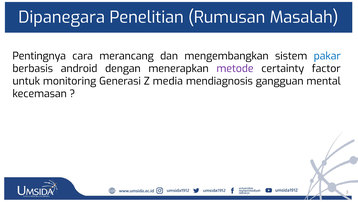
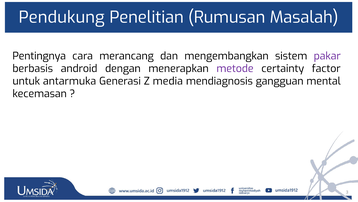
Dipanegara: Dipanegara -> Pendukung
pakar colour: blue -> purple
monitoring: monitoring -> antarmuka
